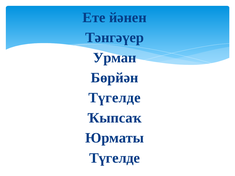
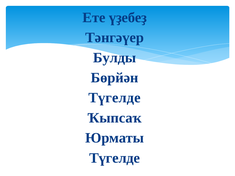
йәнен: йәнен -> үҙебеҙ
Урман: Урман -> Булды
